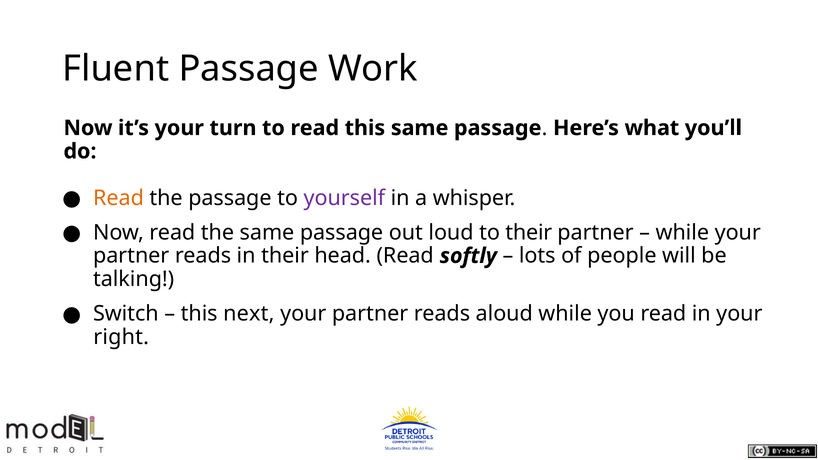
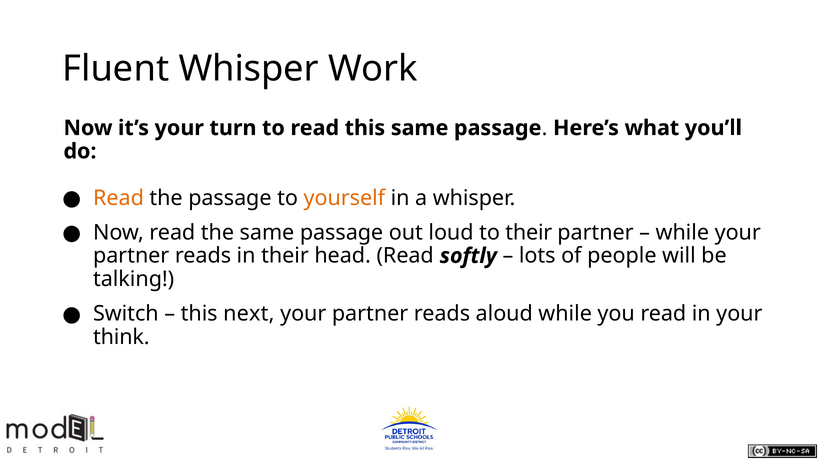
Fluent Passage: Passage -> Whisper
yourself colour: purple -> orange
right: right -> think
